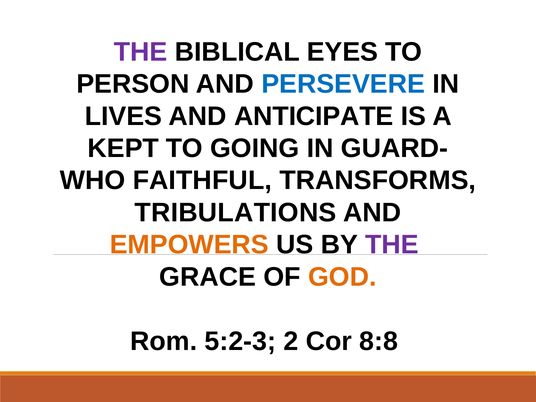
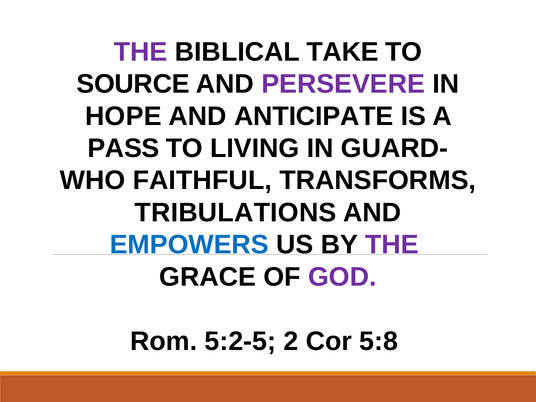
EYES: EYES -> TAKE
PERSON: PERSON -> SOURCE
PERSEVERE colour: blue -> purple
LIVES: LIVES -> HOPE
KEPT: KEPT -> PASS
GOING: GOING -> LIVING
EMPOWERS colour: orange -> blue
GOD colour: orange -> purple
5:2-3: 5:2-3 -> 5:2-5
8:8: 8:8 -> 5:8
